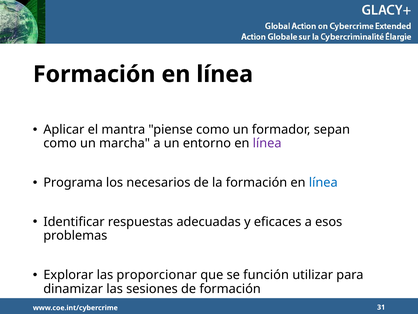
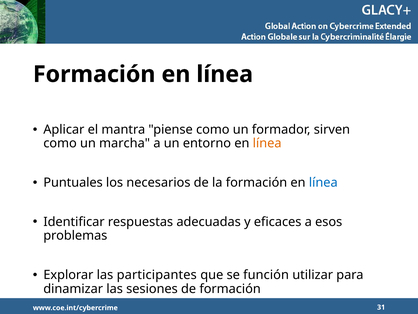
sepan: sepan -> sirven
línea at (267, 143) colour: purple -> orange
Programa: Programa -> Puntuales
proporcionar: proporcionar -> participantes
